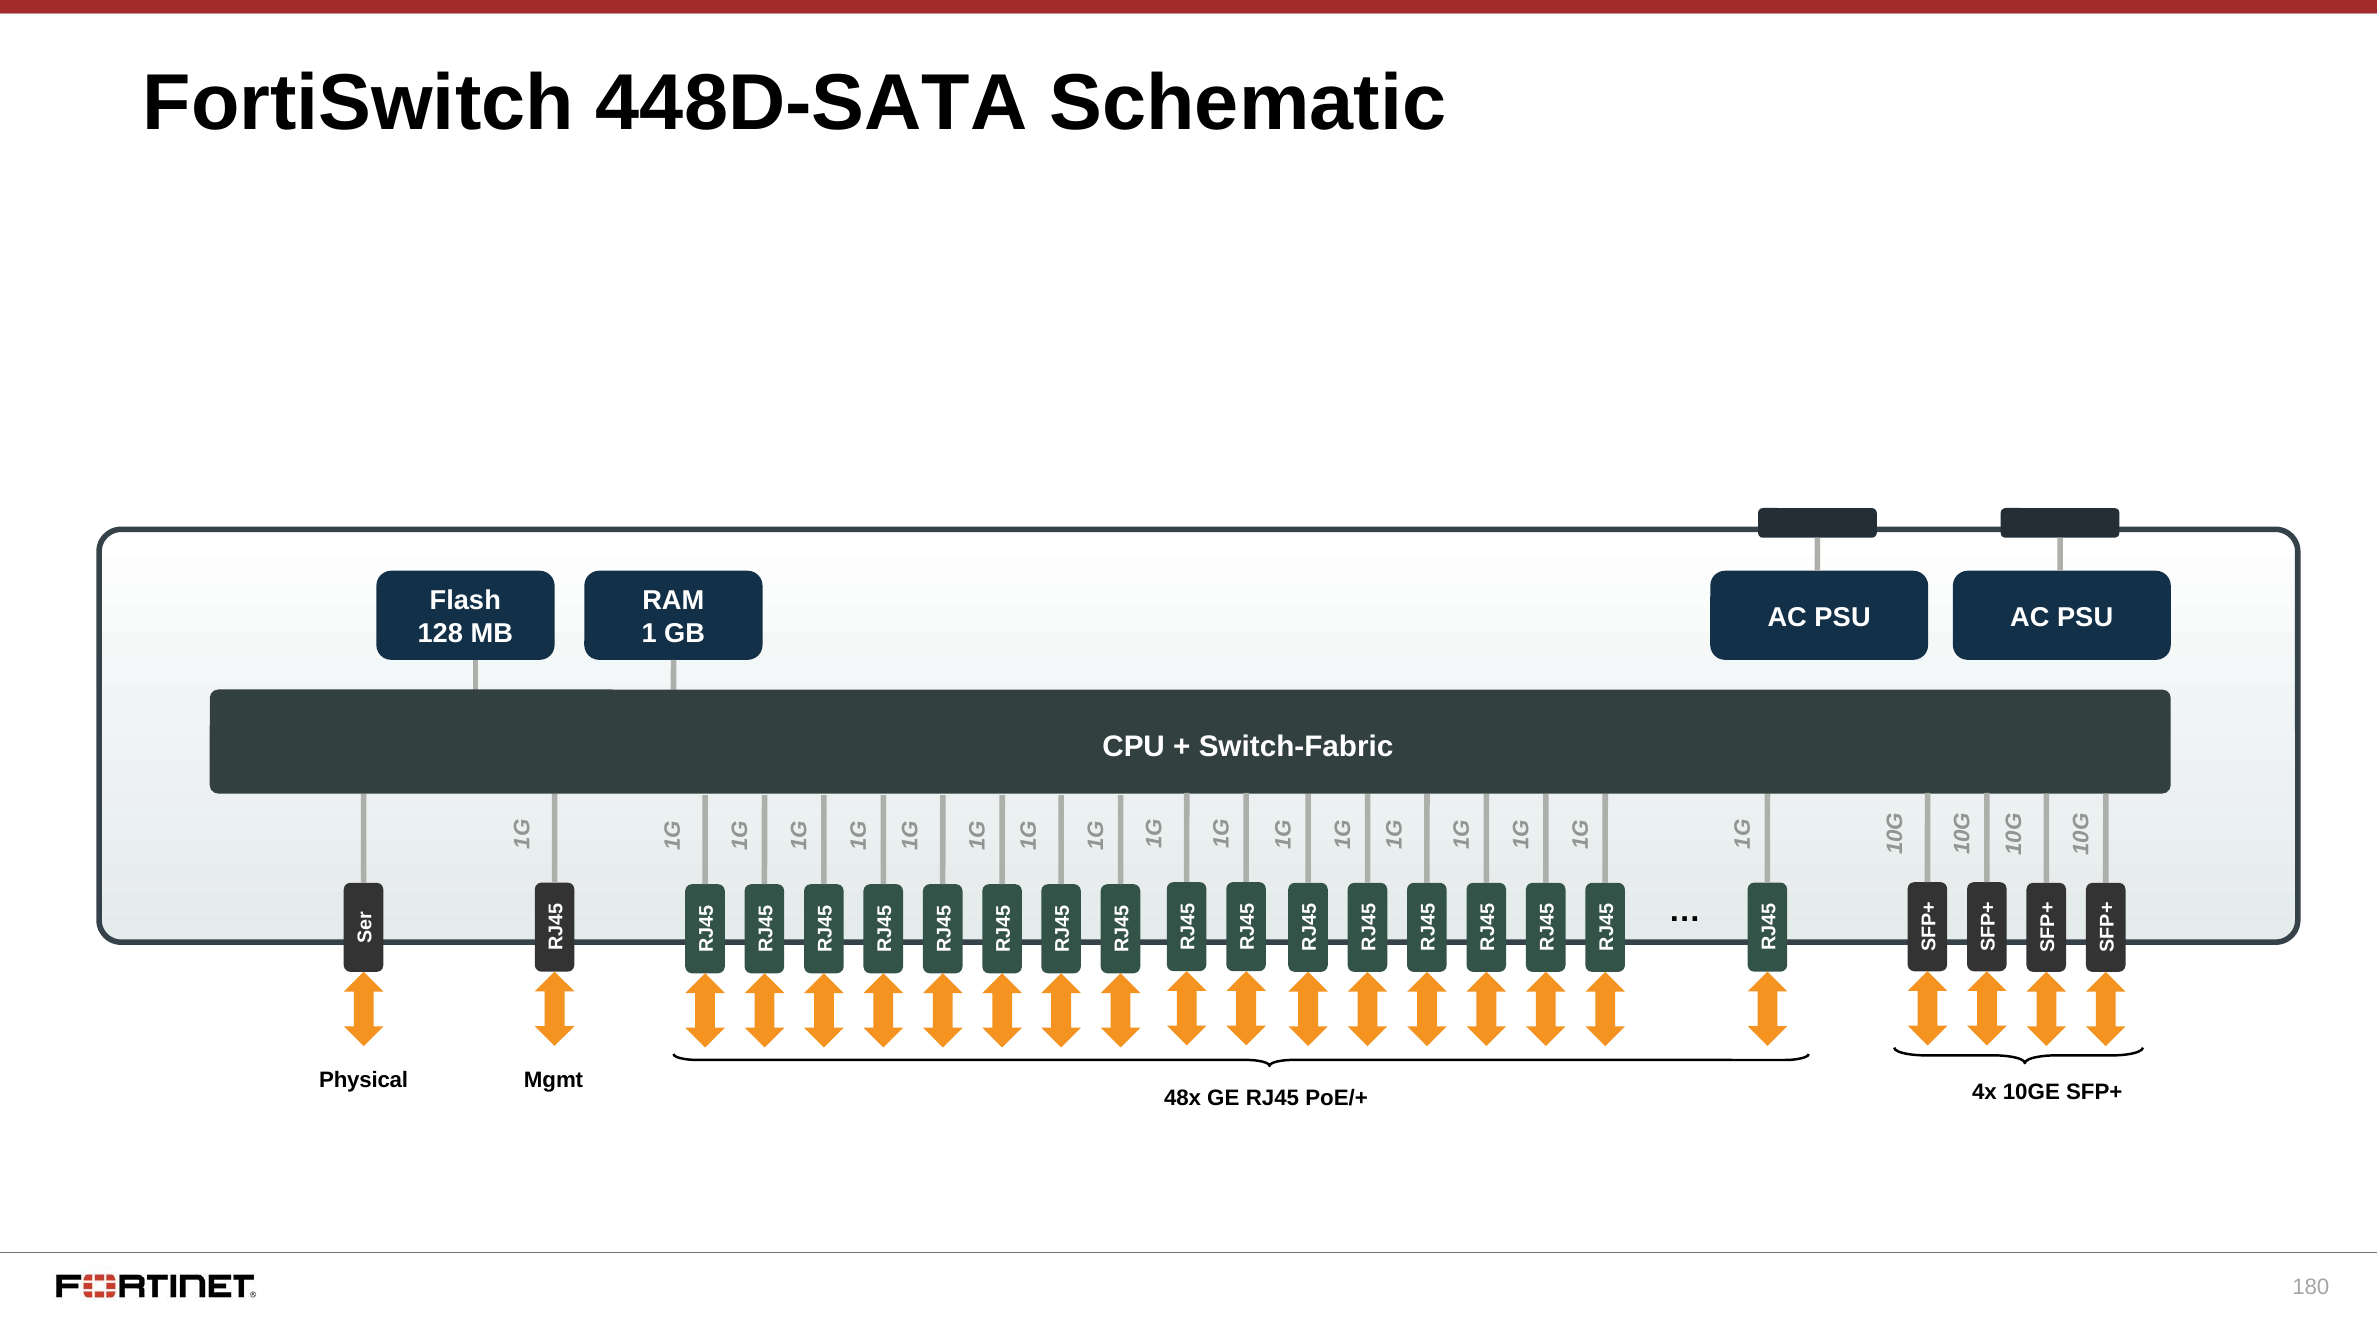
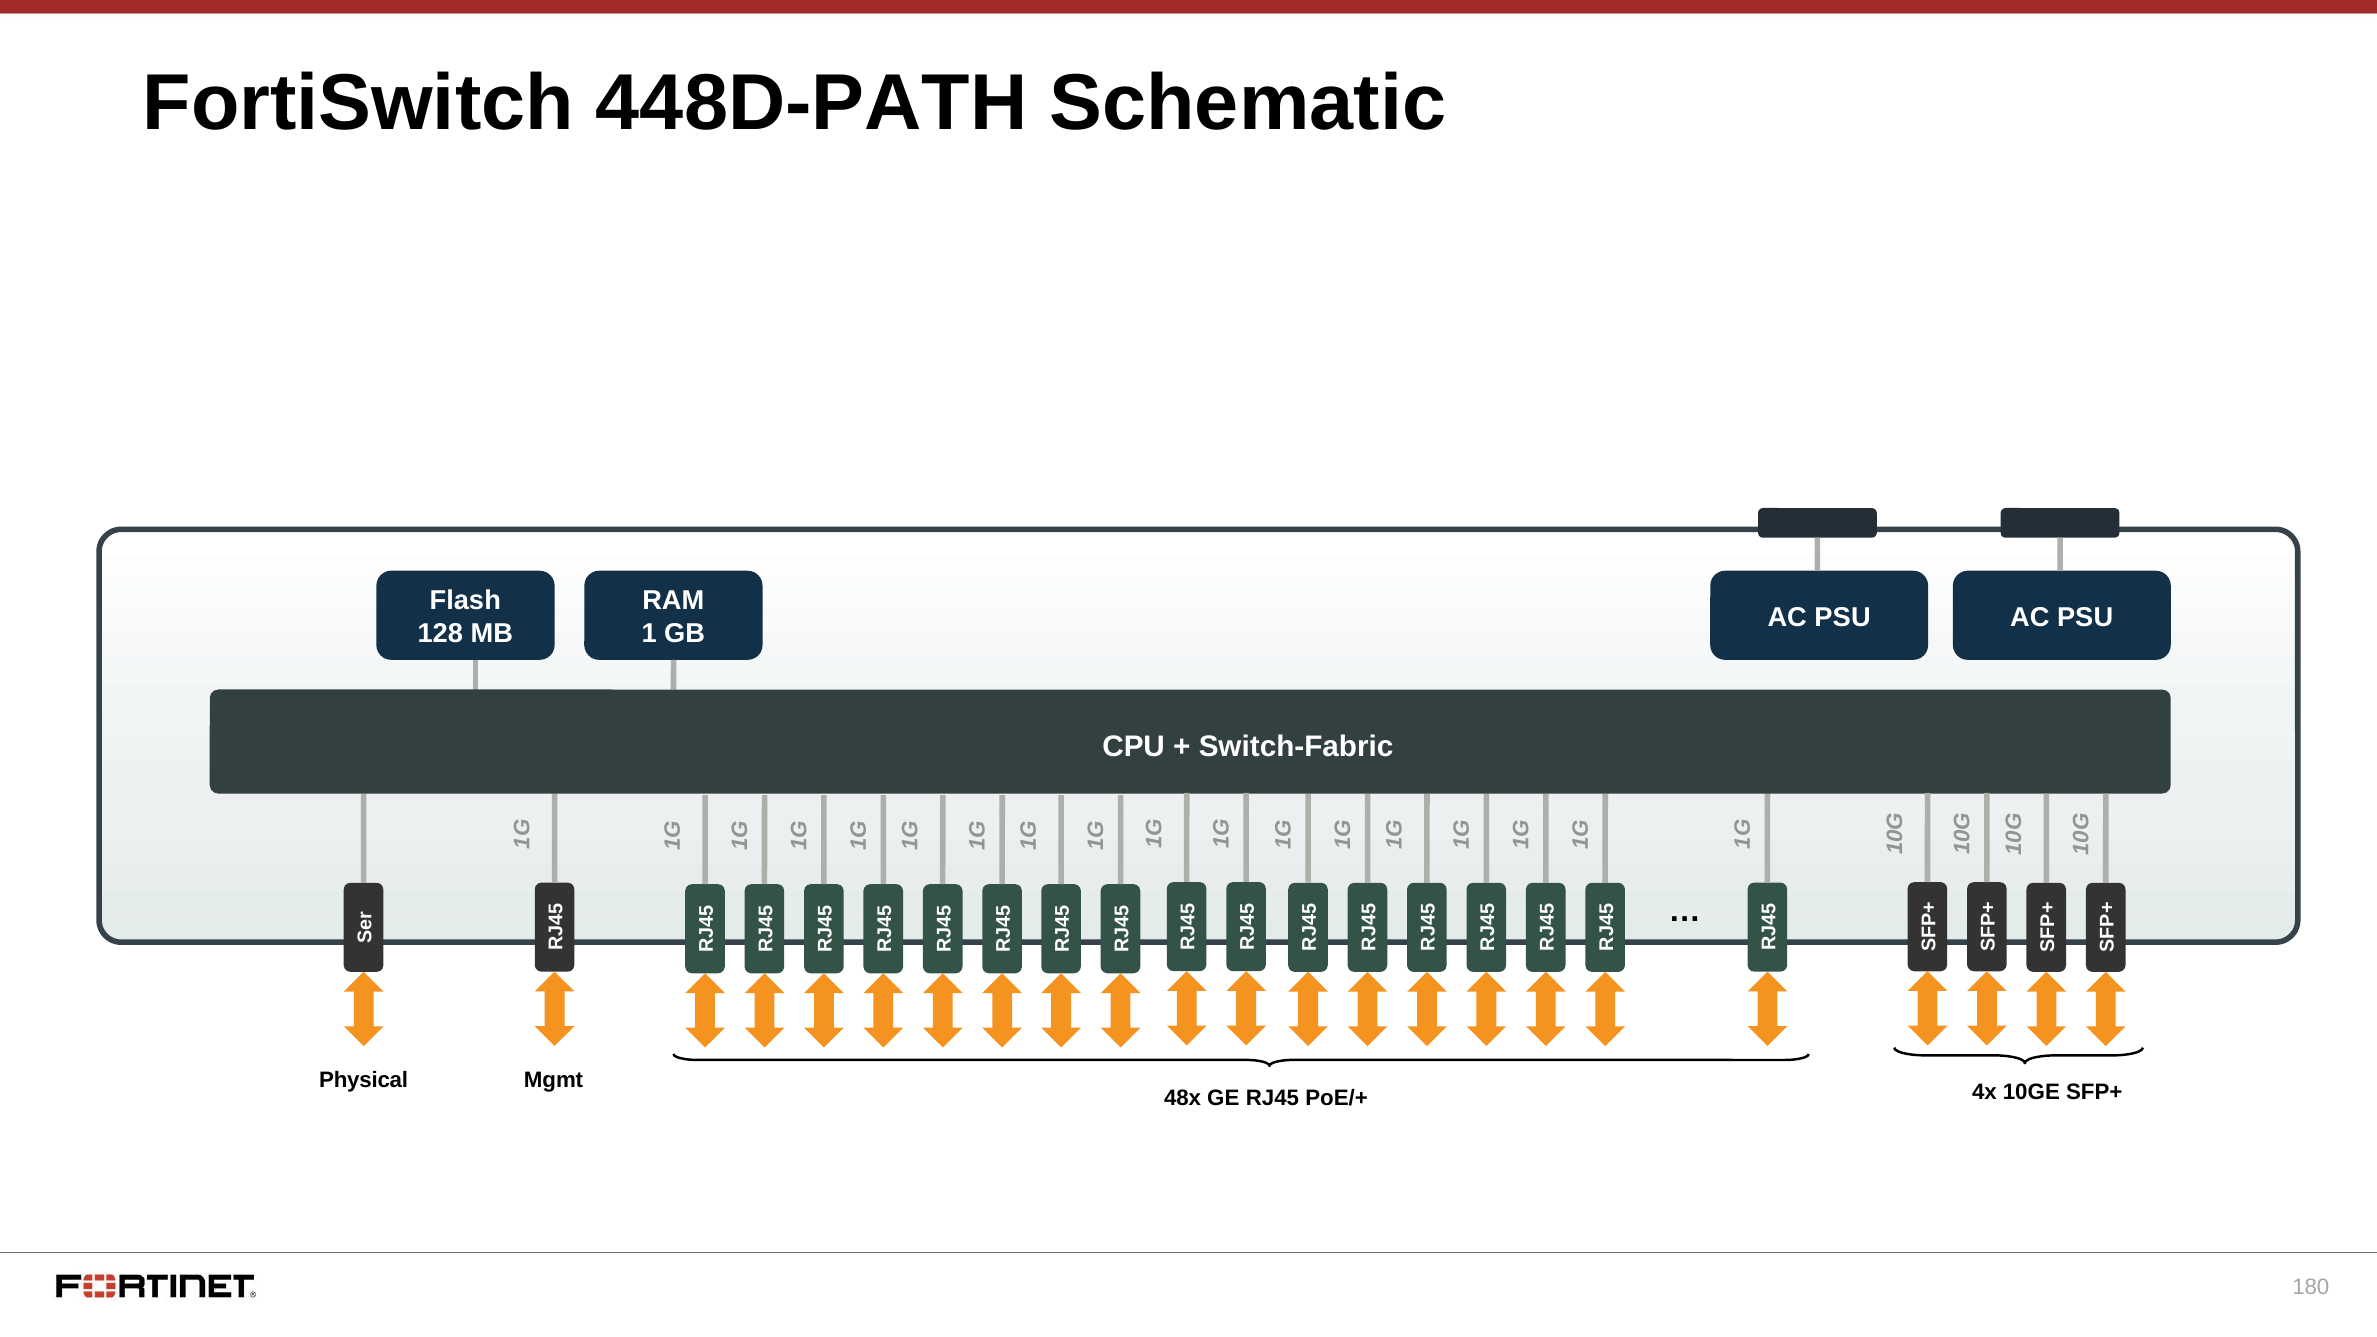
448D-SATA: 448D-SATA -> 448D-PATH
